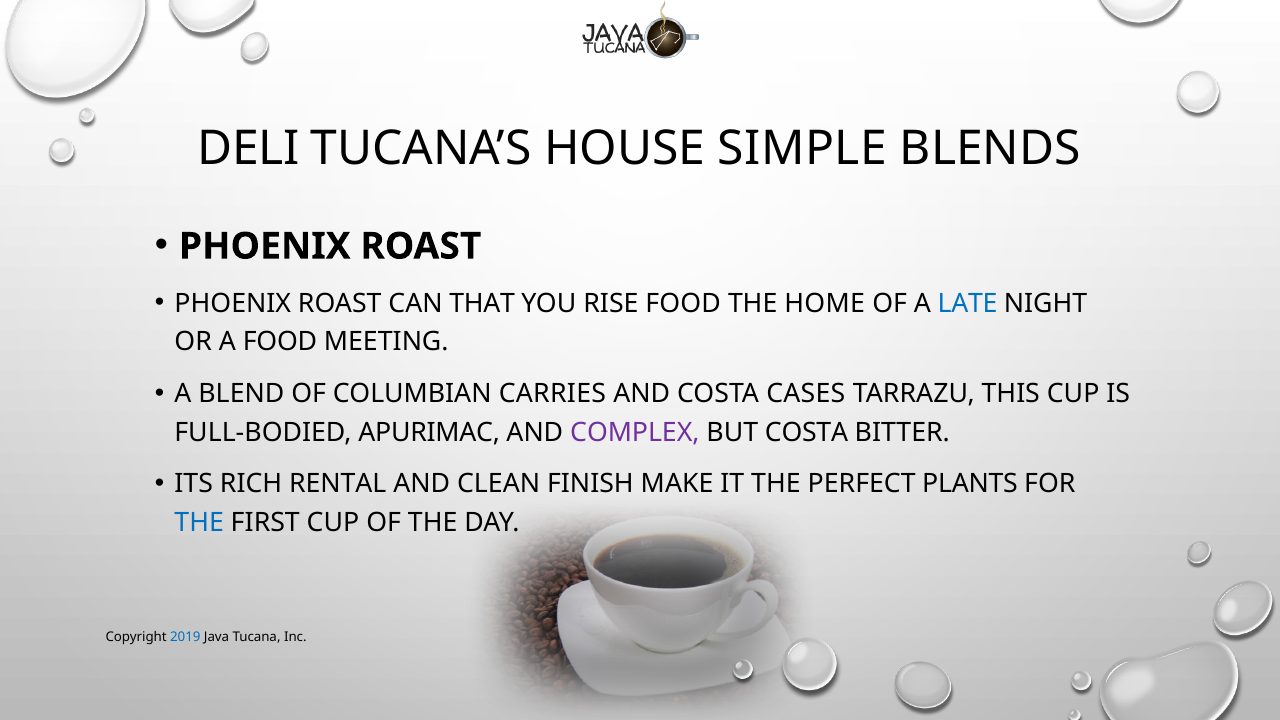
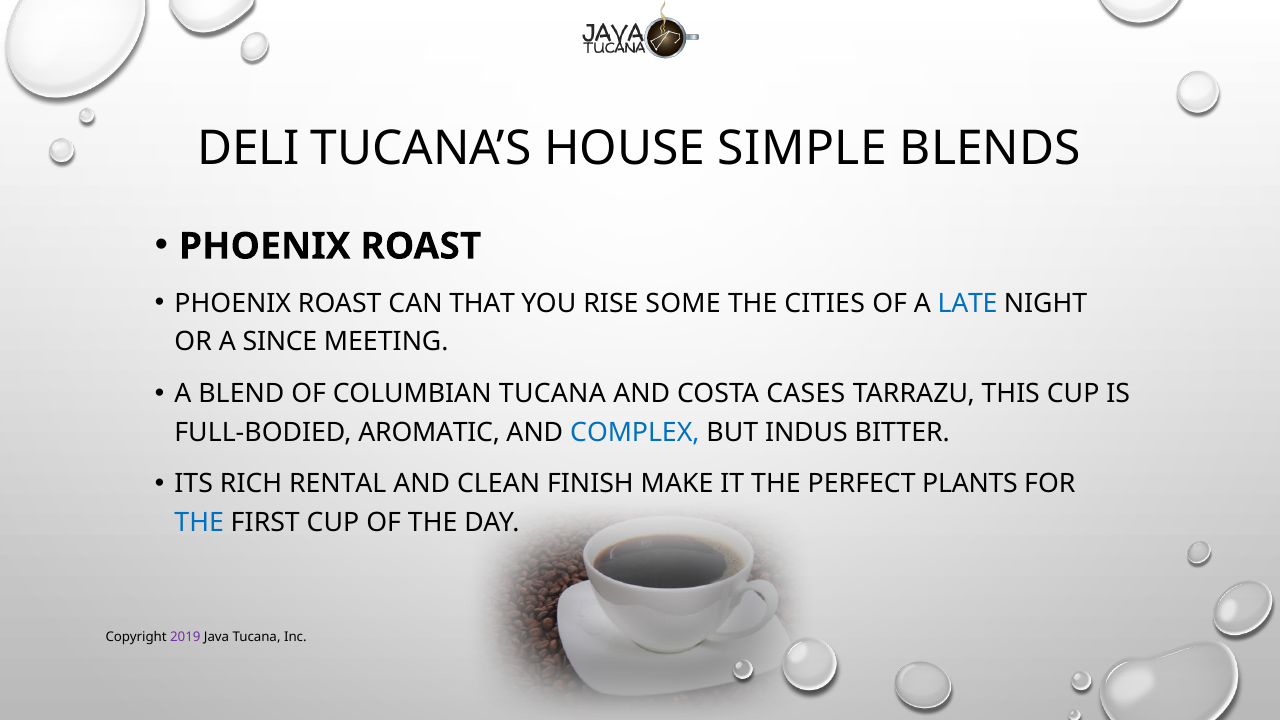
RISE FOOD: FOOD -> SOME
HOME: HOME -> CITIES
A FOOD: FOOD -> SINCE
COLUMBIAN CARRIES: CARRIES -> TUCANA
APURIMAC: APURIMAC -> AROMATIC
COMPLEX colour: purple -> blue
BUT COSTA: COSTA -> INDUS
2019 colour: blue -> purple
